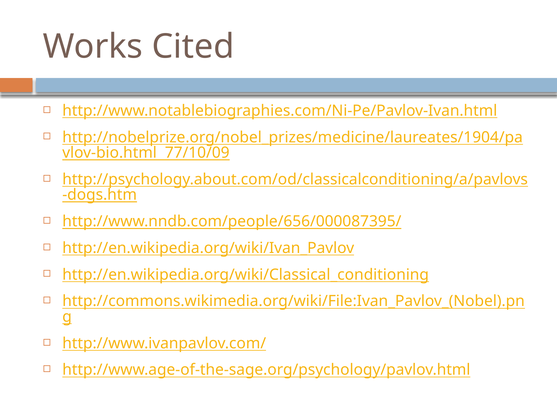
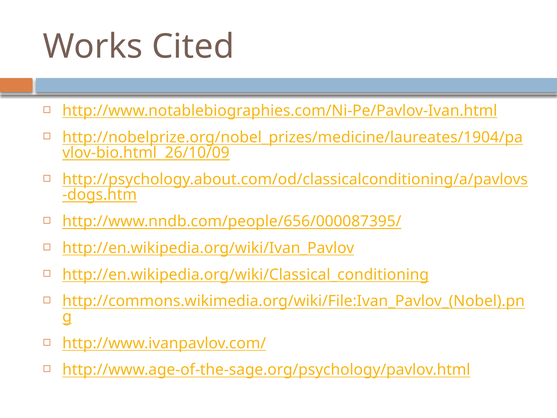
77/10/09: 77/10/09 -> 26/10/09
